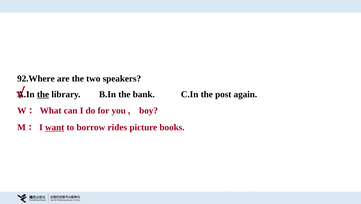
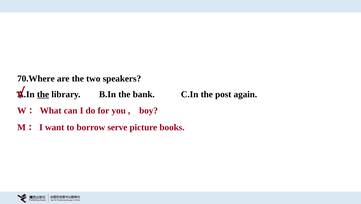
92.Where: 92.Where -> 70.Where
want underline: present -> none
rides: rides -> serve
